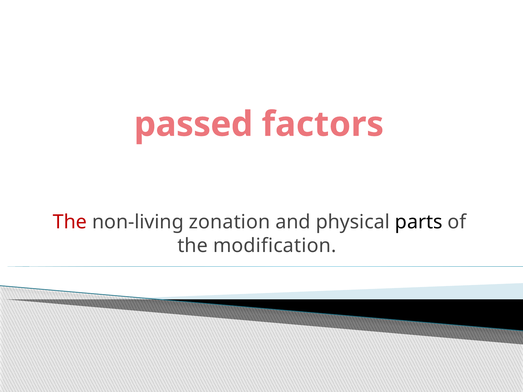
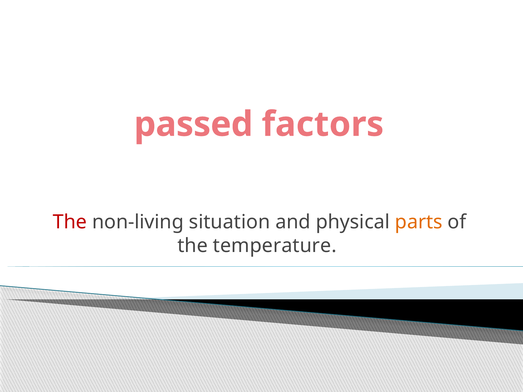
zonation: zonation -> situation
parts colour: black -> orange
modification: modification -> temperature
